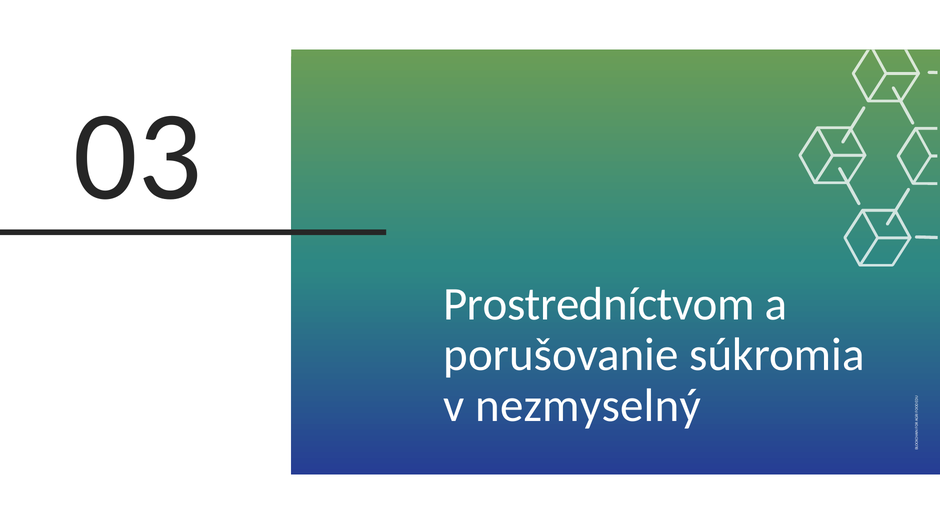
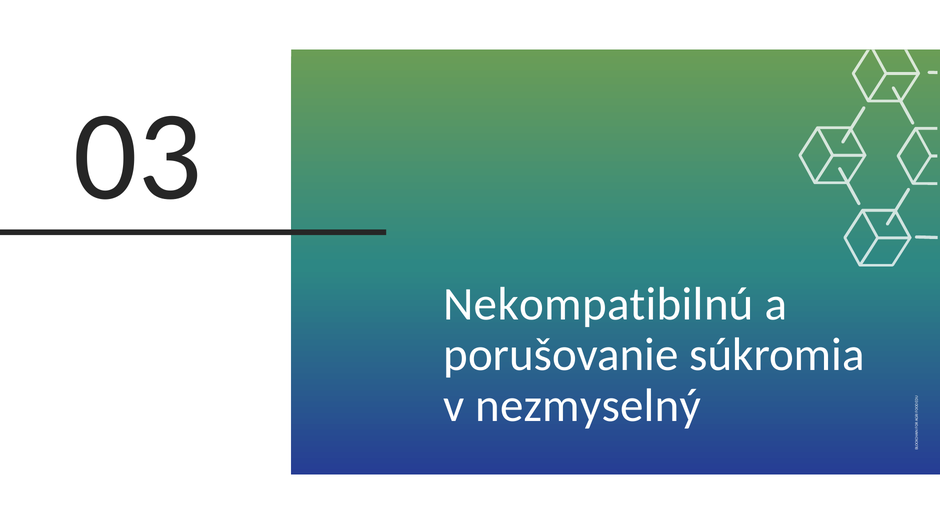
Prostredníctvom: Prostredníctvom -> Nekompatibilnú
